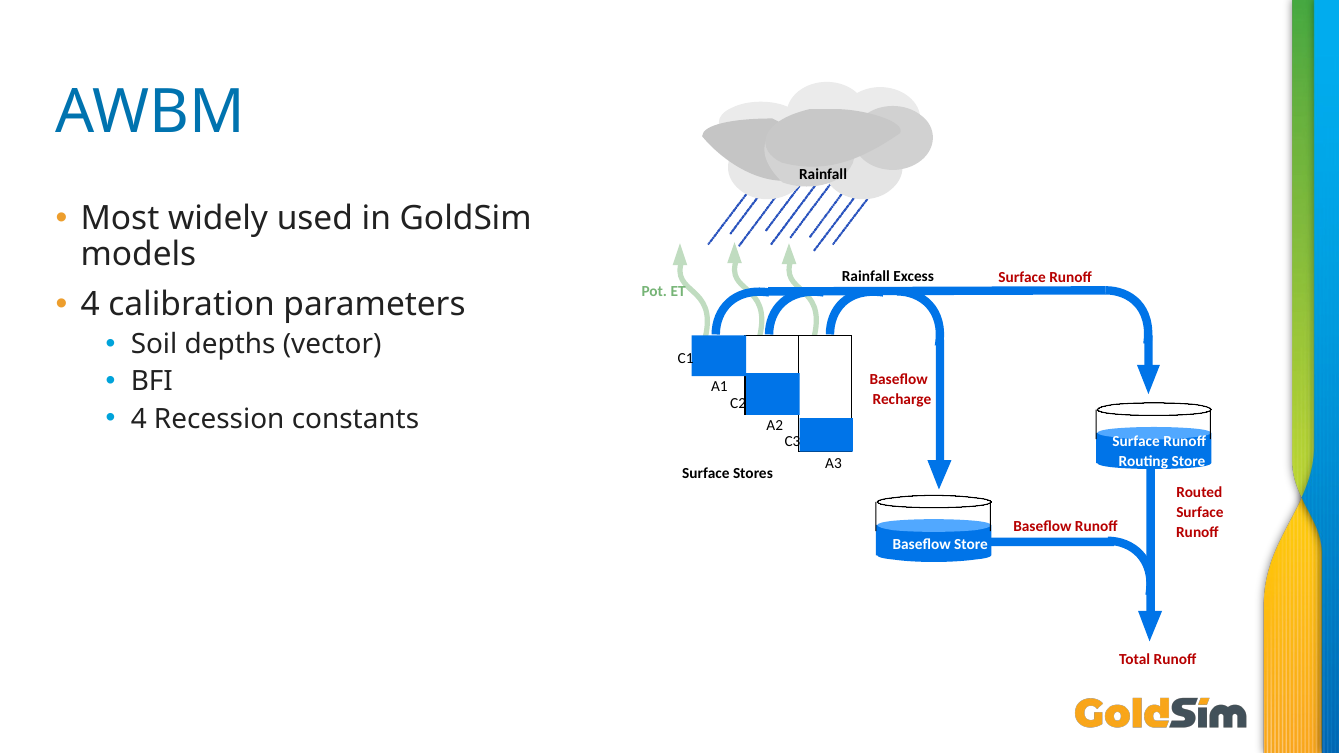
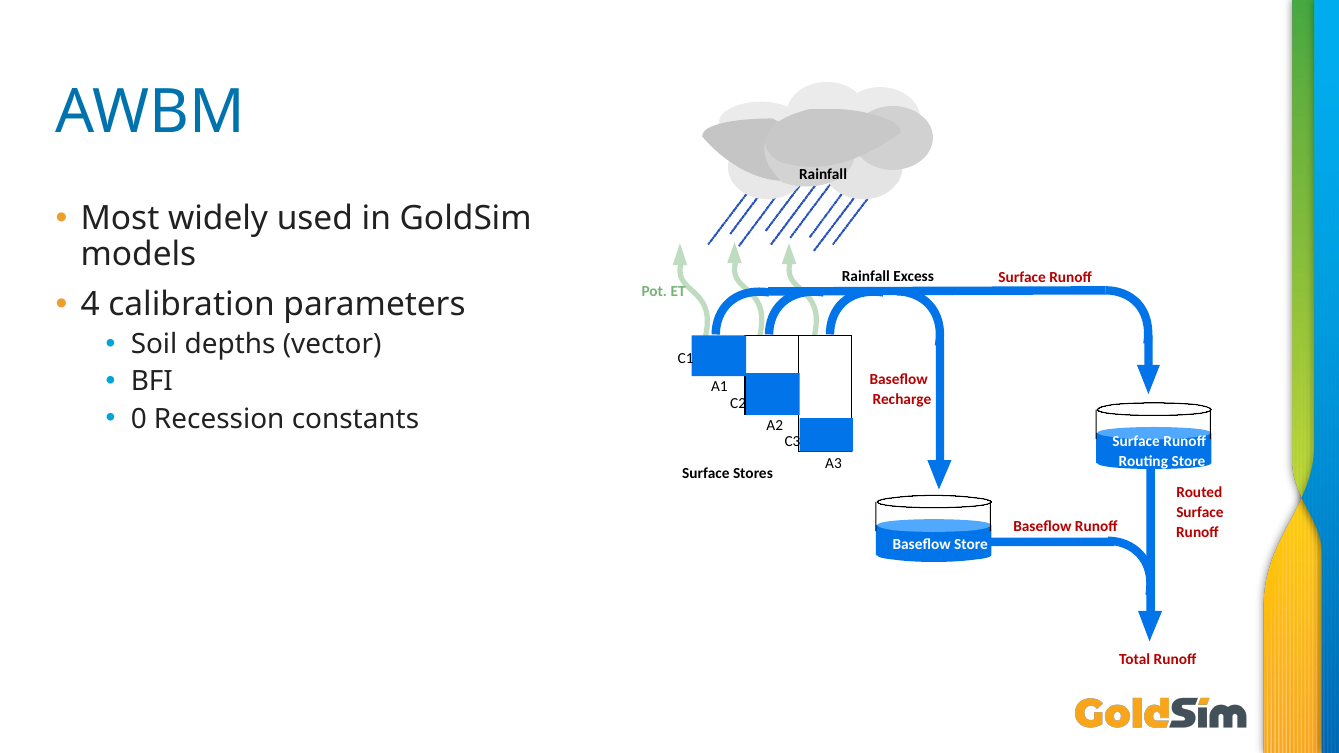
4 at (139, 419): 4 -> 0
